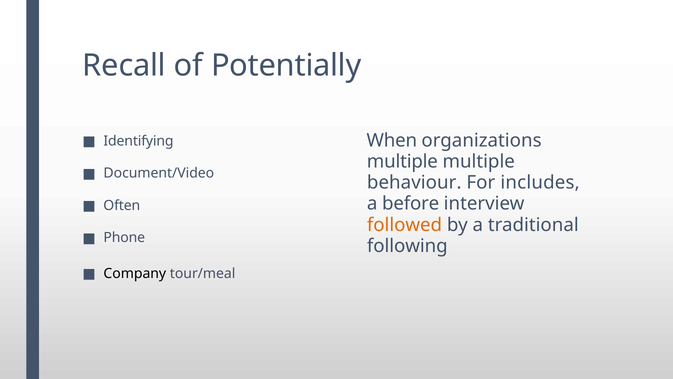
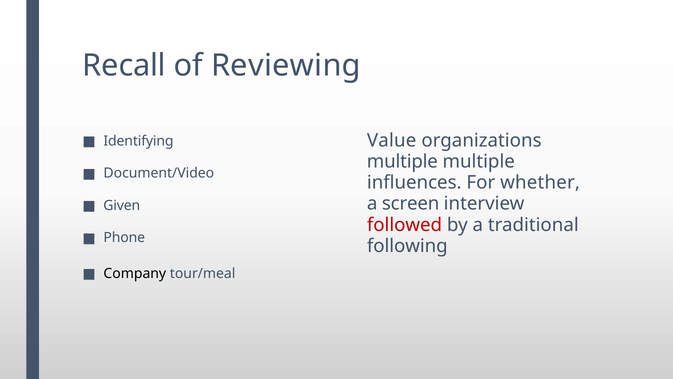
Potentially: Potentially -> Reviewing
When: When -> Value
behaviour: behaviour -> influences
includes: includes -> whether
before: before -> screen
Often: Often -> Given
followed colour: orange -> red
